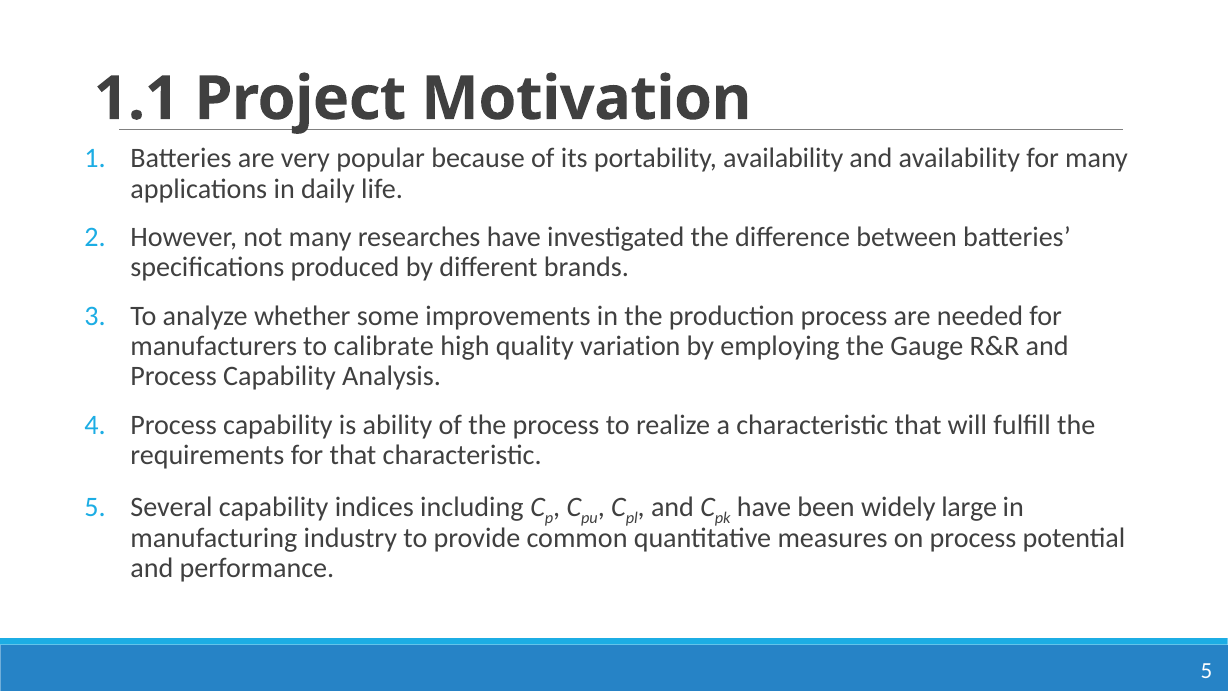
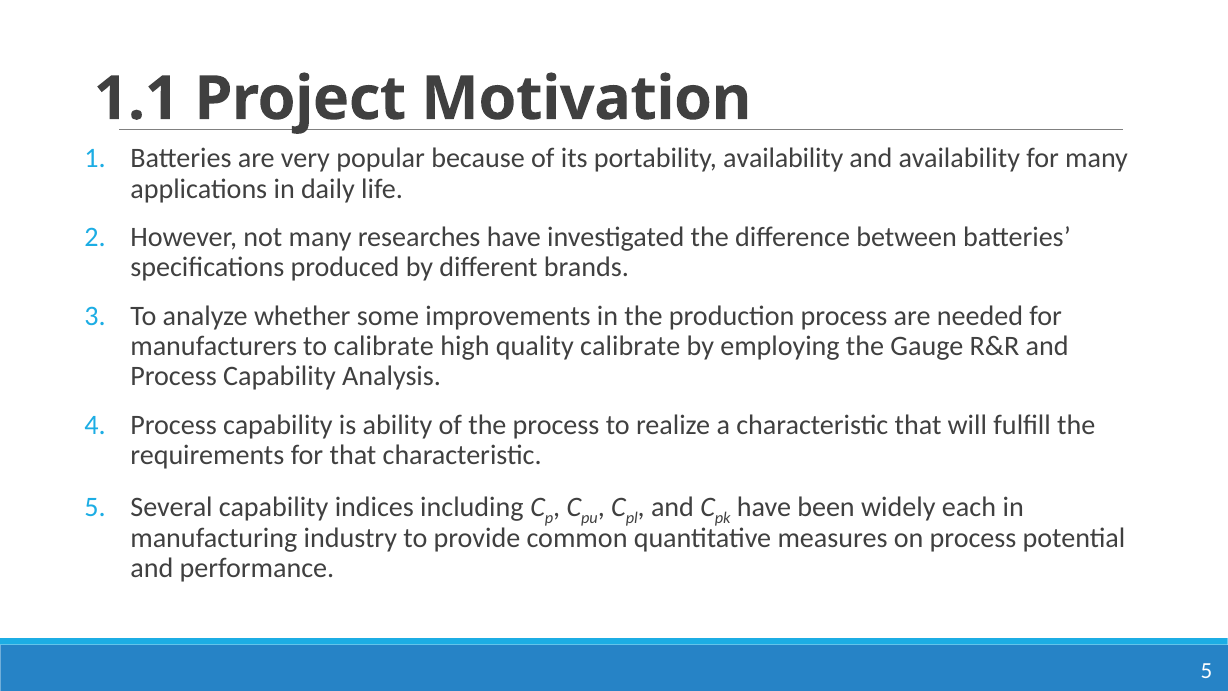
quality variation: variation -> calibrate
large: large -> each
